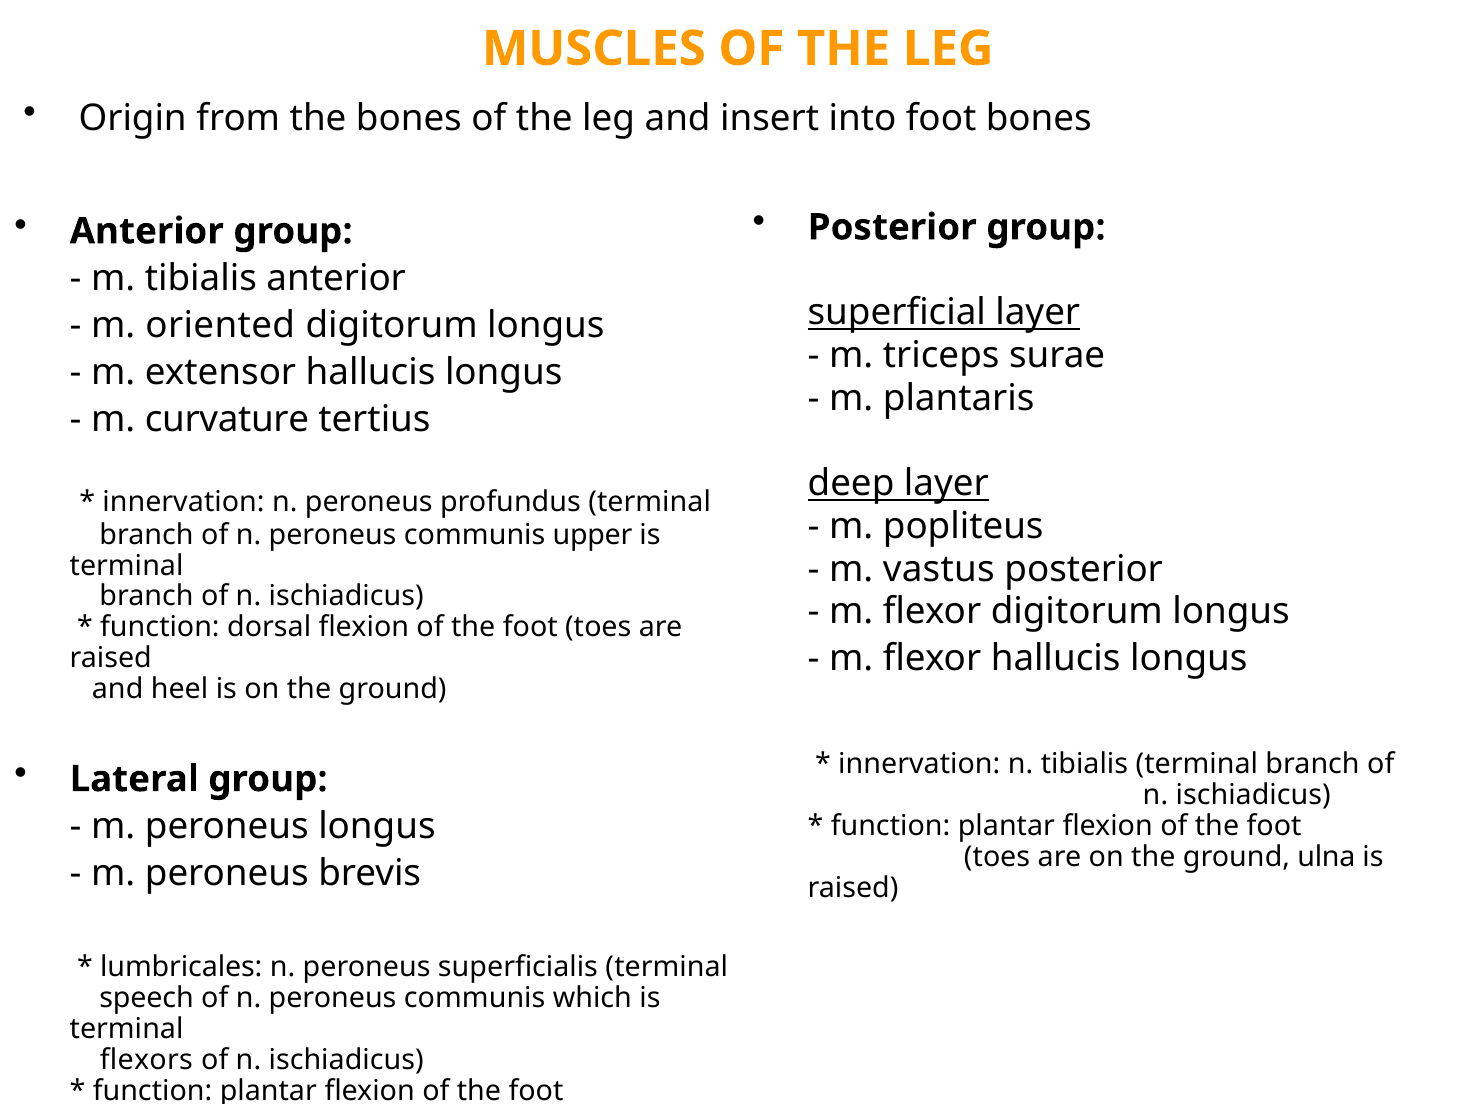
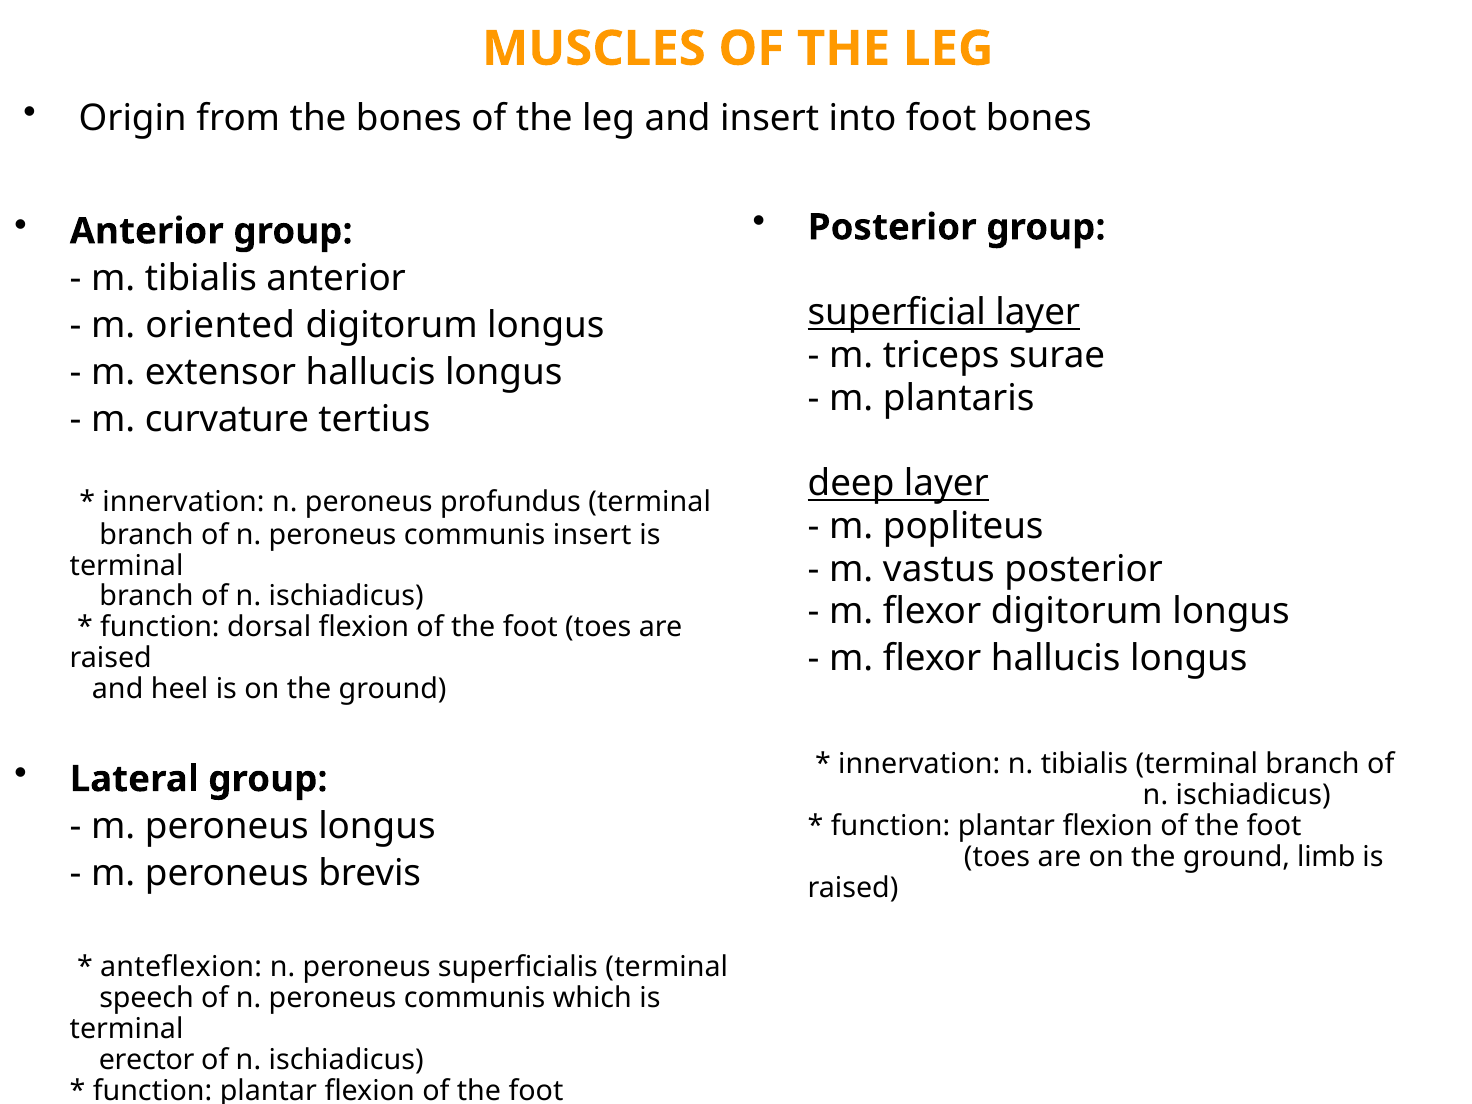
communis upper: upper -> insert
ulna: ulna -> limb
lumbricales: lumbricales -> anteflexion
flexors: flexors -> erector
